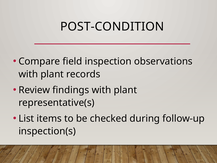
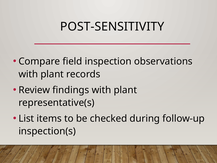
POST-CONDITION: POST-CONDITION -> POST-SENSITIVITY
